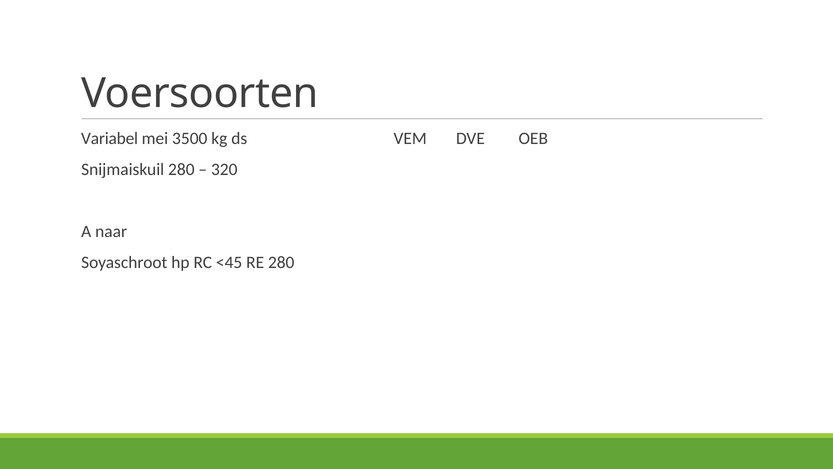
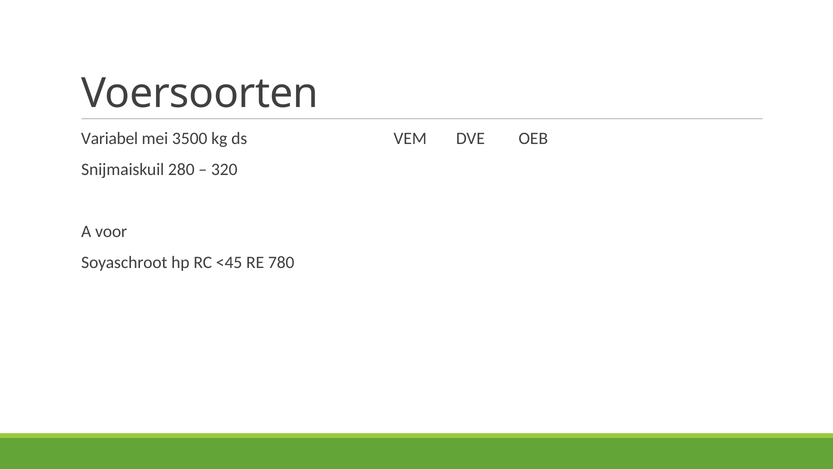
naar: naar -> voor
RE 280: 280 -> 780
